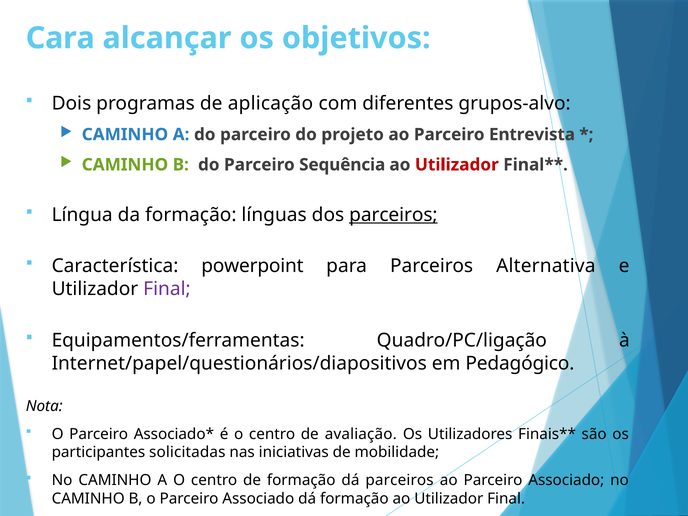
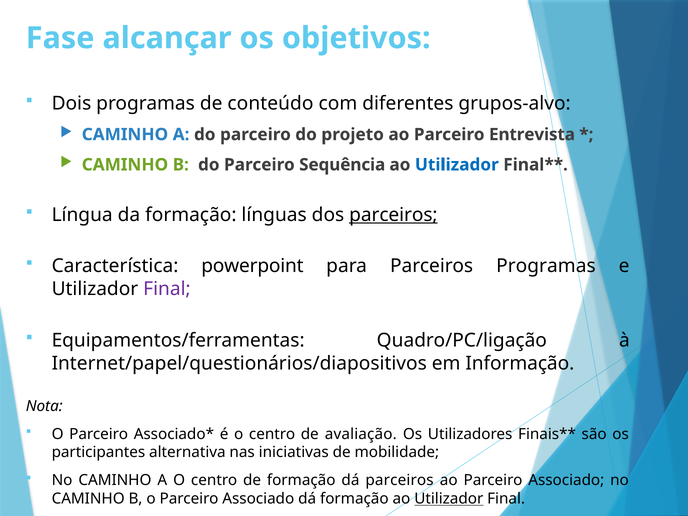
Cara: Cara -> Fase
aplicação: aplicação -> conteúdo
Utilizador at (457, 165) colour: red -> blue
Parceiros Alternativa: Alternativa -> Programas
Pedagógico: Pedagógico -> Informação
solicitadas: solicitadas -> alternativa
Utilizador at (449, 499) underline: none -> present
